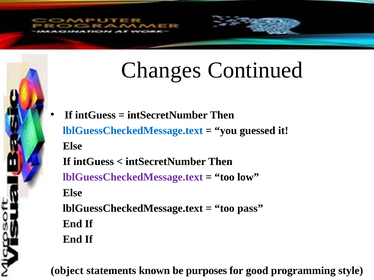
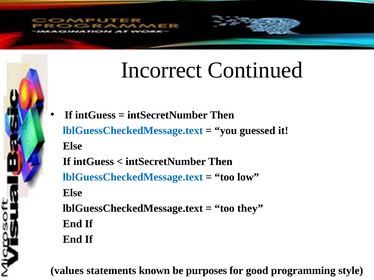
Changes: Changes -> Incorrect
lblGuessCheckedMessage.text at (133, 177) colour: purple -> blue
pass: pass -> they
object: object -> values
